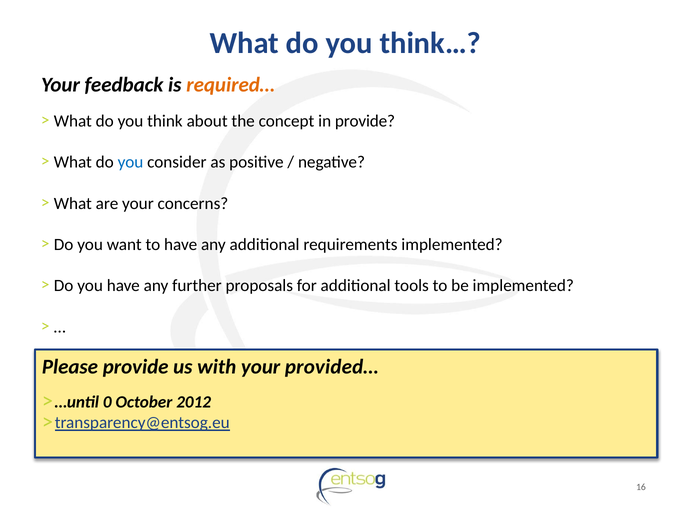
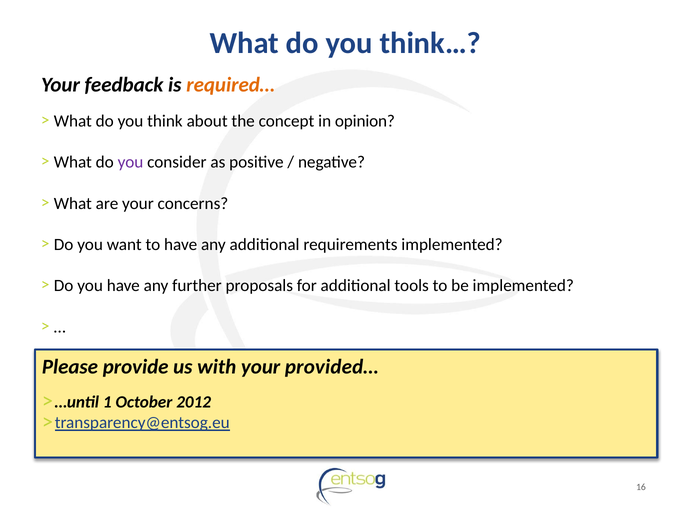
in provide: provide -> opinion
you at (131, 162) colour: blue -> purple
0: 0 -> 1
